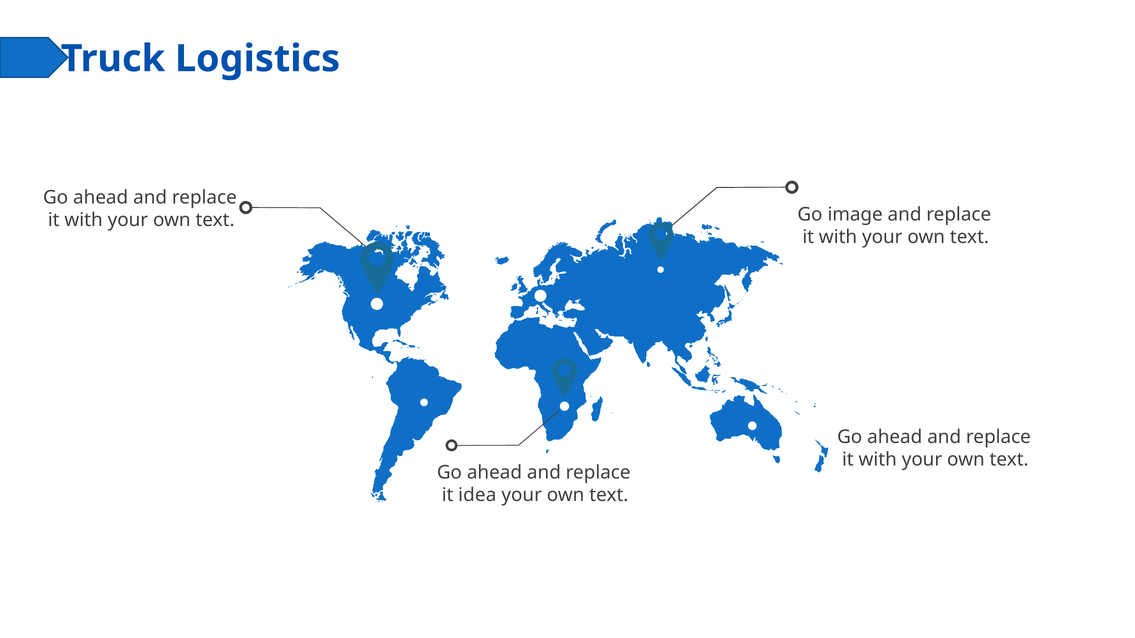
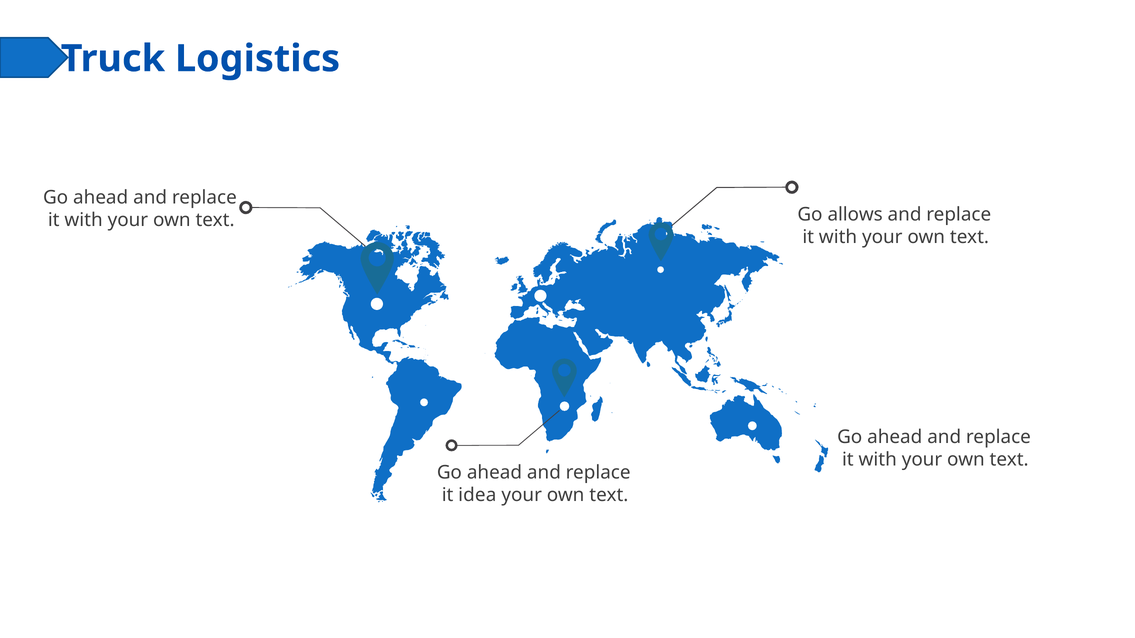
image: image -> allows
